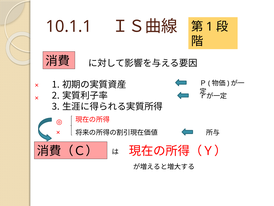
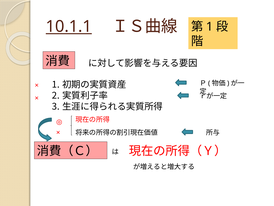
10.1.1 underline: none -> present
